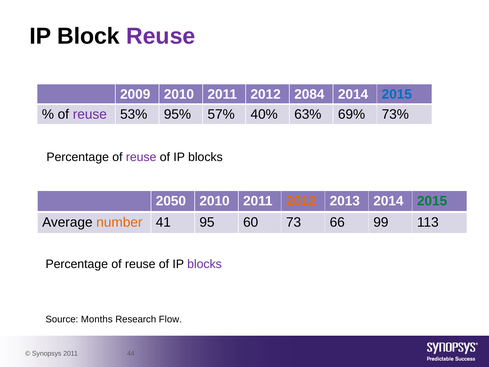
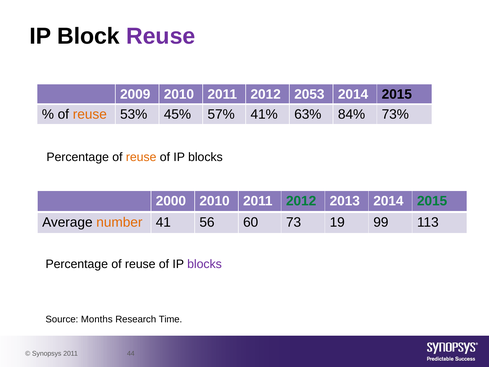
2084: 2084 -> 2053
2015 at (397, 94) colour: blue -> black
reuse at (90, 114) colour: purple -> orange
95%: 95% -> 45%
40%: 40% -> 41%
69%: 69% -> 84%
reuse at (141, 157) colour: purple -> orange
2050: 2050 -> 2000
2012 at (301, 201) colour: orange -> green
95: 95 -> 56
66: 66 -> 19
Flow: Flow -> Time
